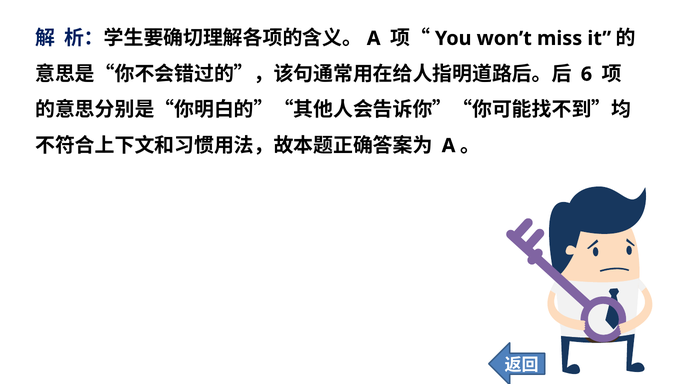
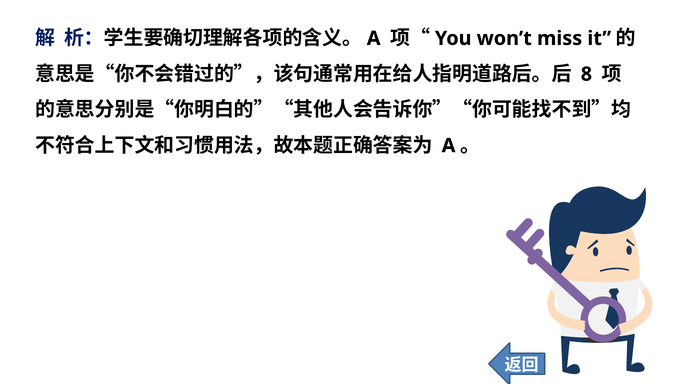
6: 6 -> 8
